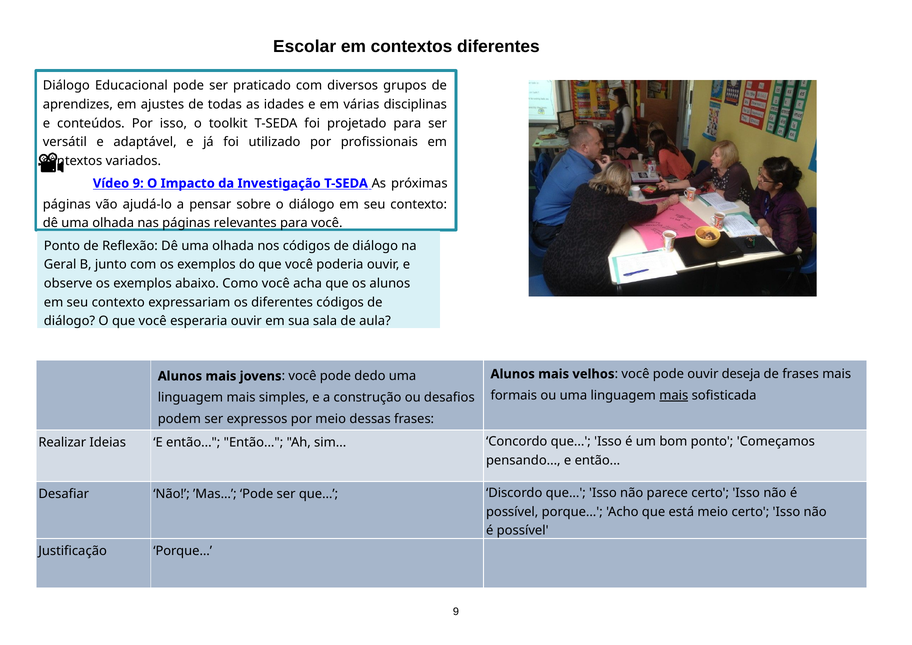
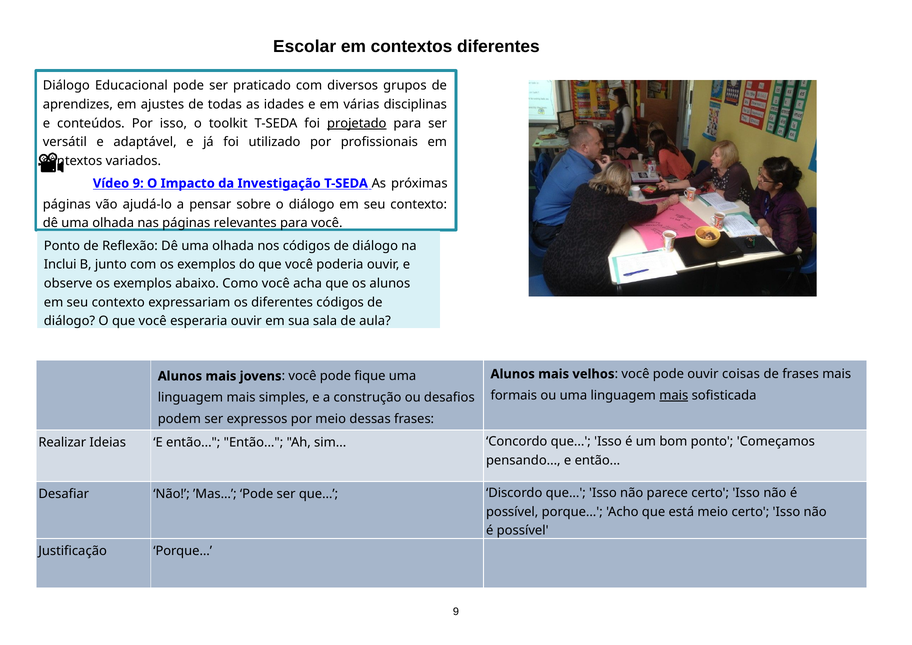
projetado underline: none -> present
Geral: Geral -> Inclui
deseja: deseja -> coisas
dedo: dedo -> fique
